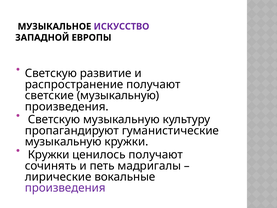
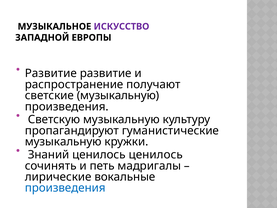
Светскую at (51, 73): Светскую -> Развитие
Кружки at (49, 155): Кружки -> Знаний
ценилось получают: получают -> ценилось
произведения at (65, 188) colour: purple -> blue
